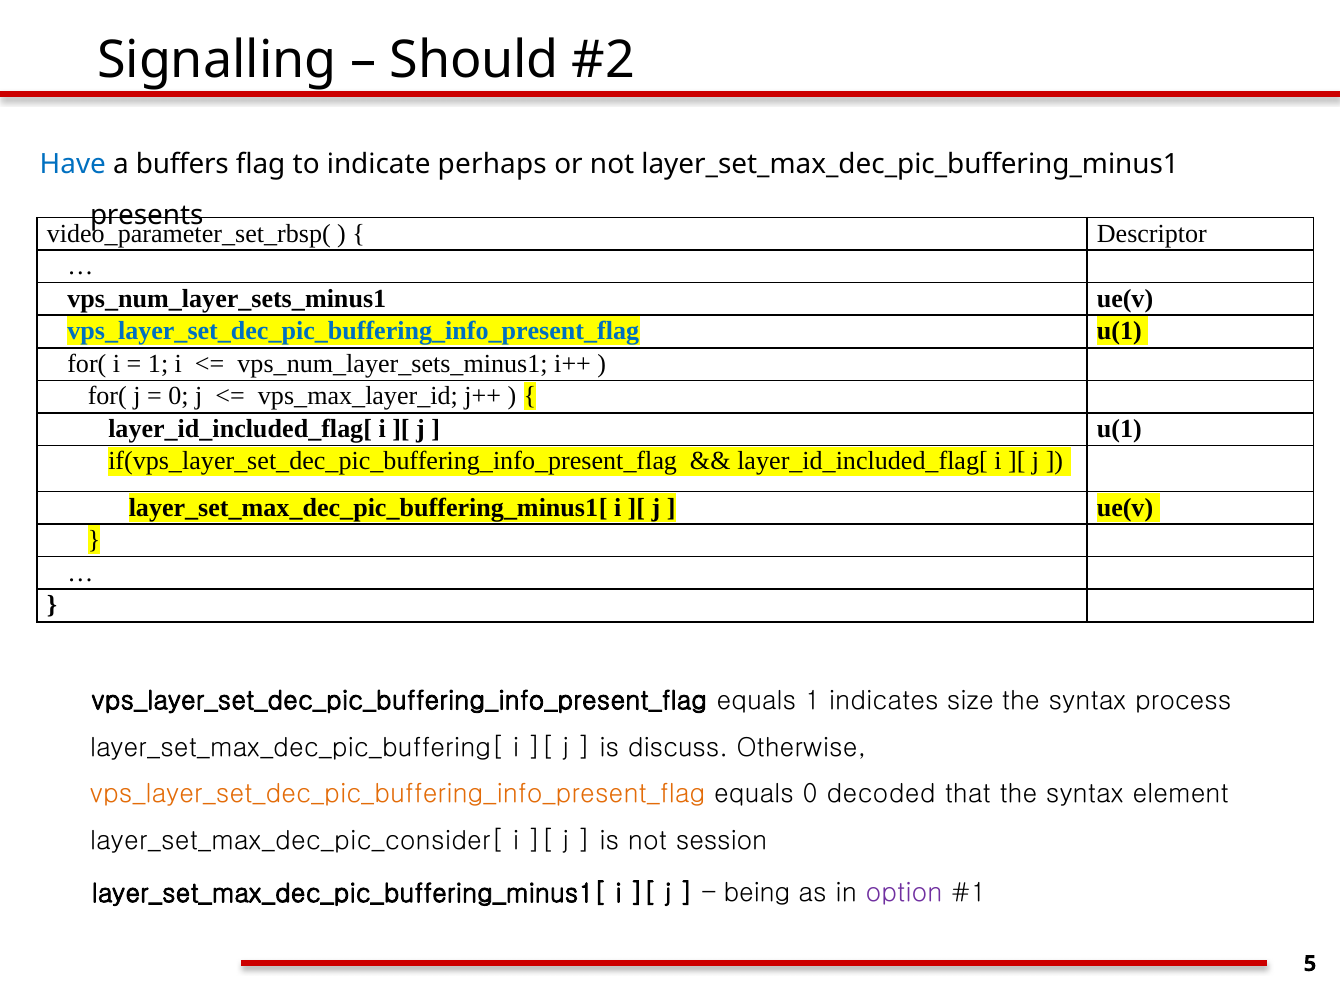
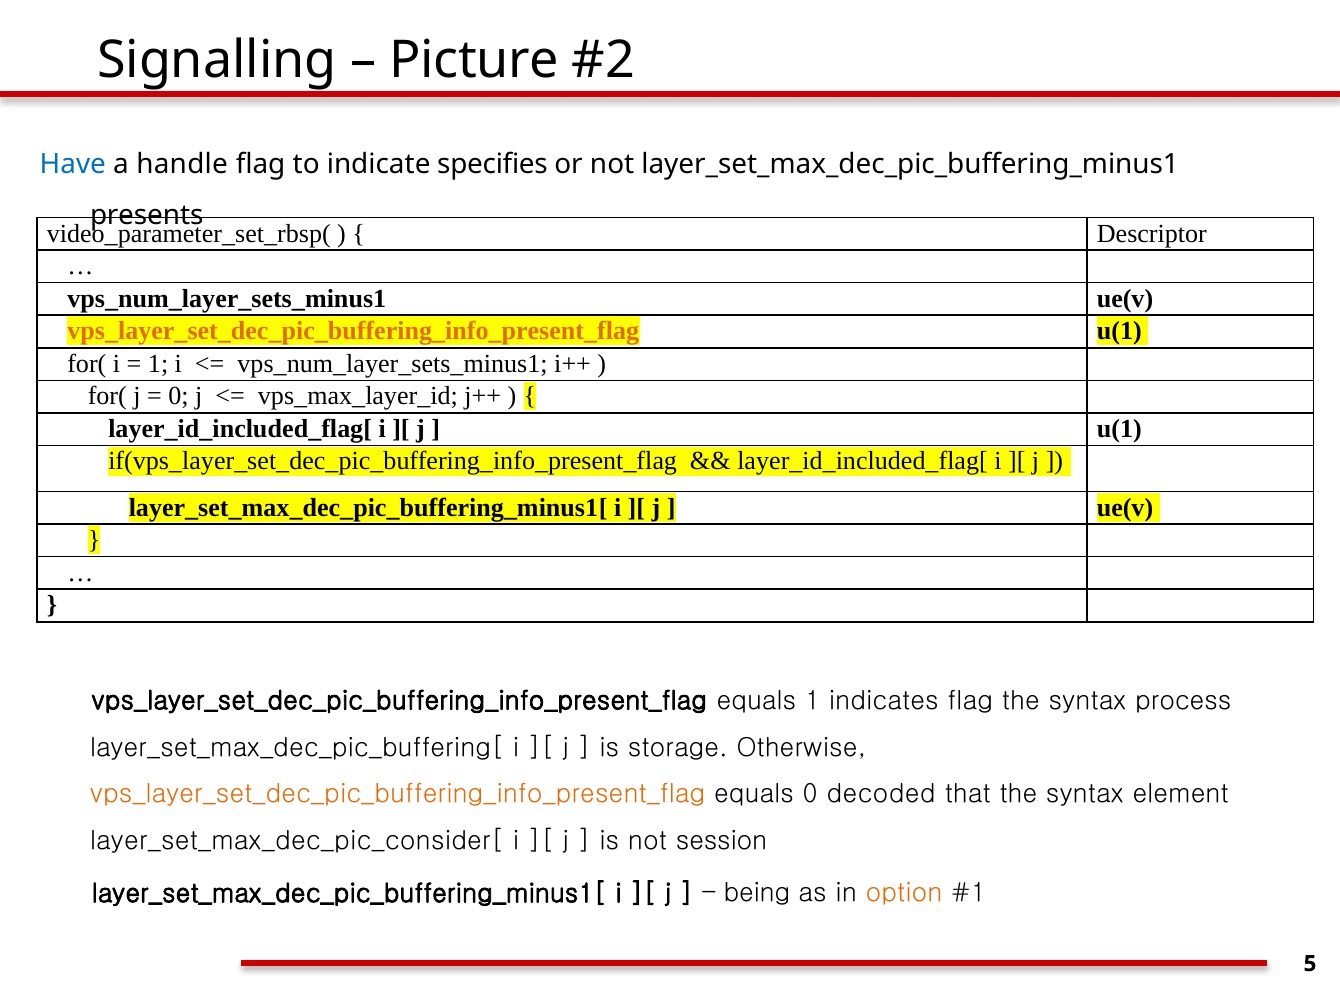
Should: Should -> Picture
buffers: buffers -> handle
perhaps: perhaps -> specifies
vps_layer_set_dec_pic_buffering_info_present_flag at (353, 331) colour: blue -> orange
indicates size: size -> flag
discuss: discuss -> storage
option colour: purple -> orange
